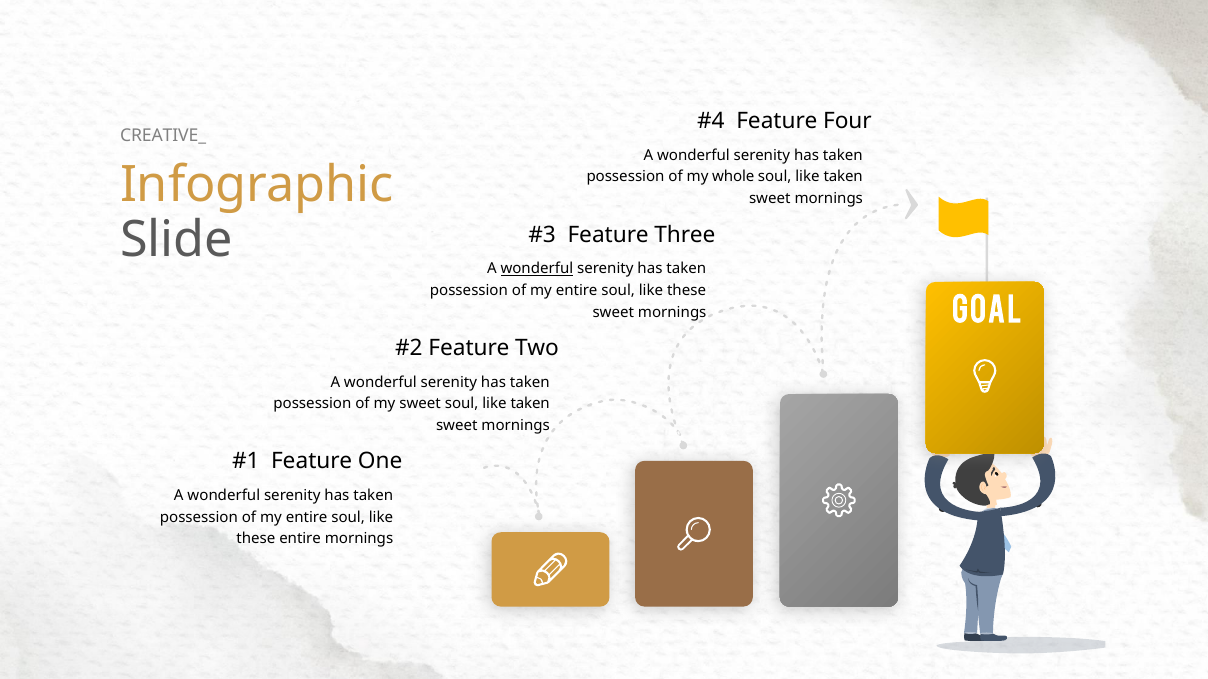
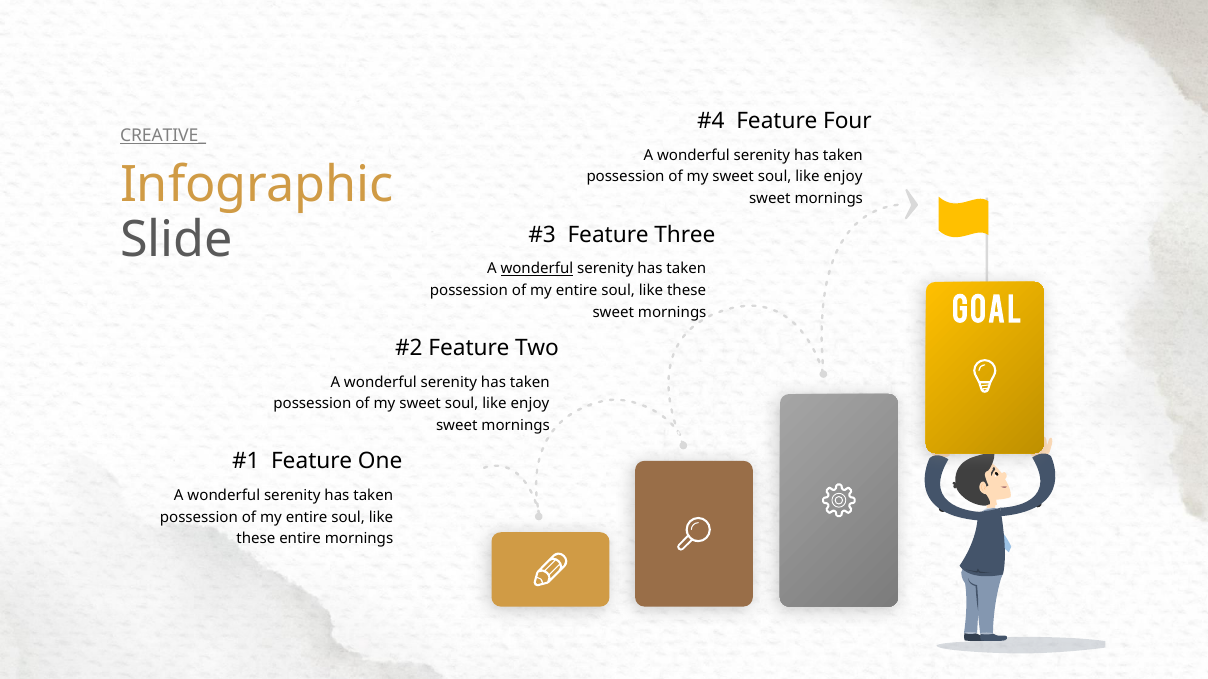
CREATIVE_ underline: none -> present
whole at (733, 177): whole -> sweet
taken at (843, 177): taken -> enjoy
taken at (530, 404): taken -> enjoy
